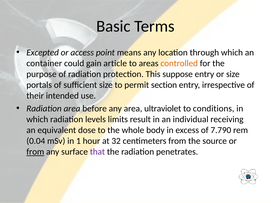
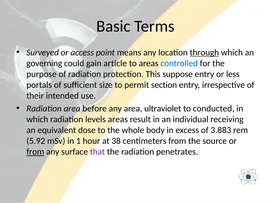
Excepted: Excepted -> Surveyed
through underline: none -> present
container: container -> governing
controlled colour: orange -> blue
or size: size -> less
conditions: conditions -> conducted
levels limits: limits -> areas
7.790: 7.790 -> 3.883
0.04: 0.04 -> 5.92
32: 32 -> 38
